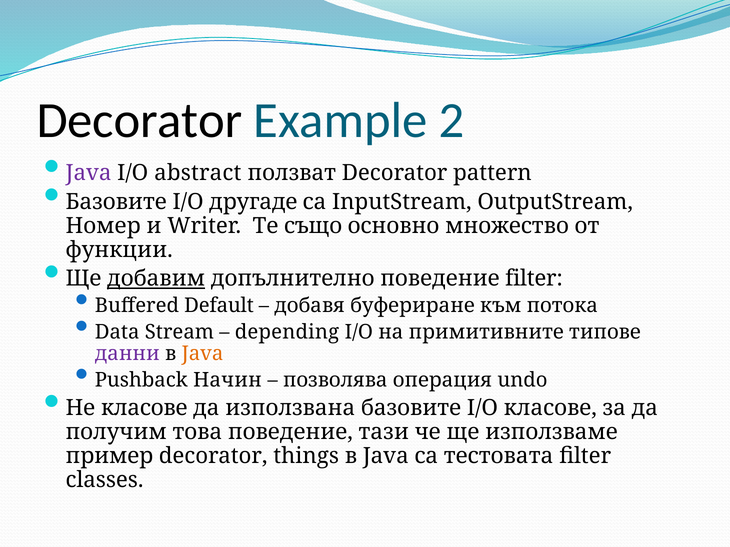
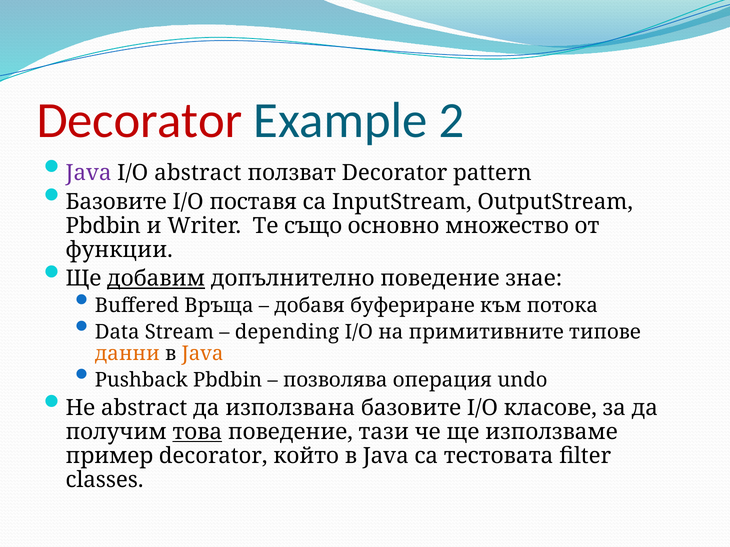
Decorator at (139, 121) colour: black -> red
другаде: другаде -> поставя
Номер at (103, 226): Номер -> Pbdbin
поведение filter: filter -> знае
Default: Default -> Връща
данни colour: purple -> orange
Pushback Начин: Начин -> Pbdbin
Не класове: класове -> abstract
това underline: none -> present
things: things -> който
